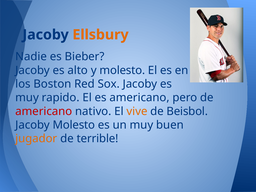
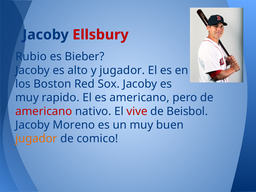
Ellsbury colour: orange -> red
Nadie: Nadie -> Rubio
y molesto: molesto -> jugador
vive colour: orange -> red
Jacoby Molesto: Molesto -> Moreno
terrible: terrible -> comico
